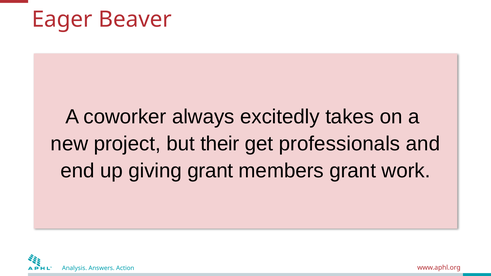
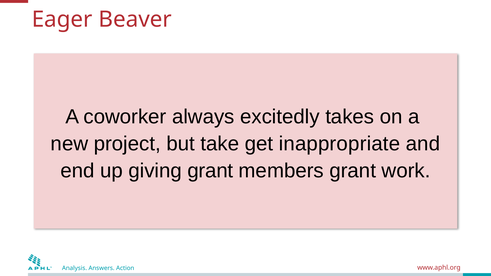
their: their -> take
professionals: professionals -> inappropriate
